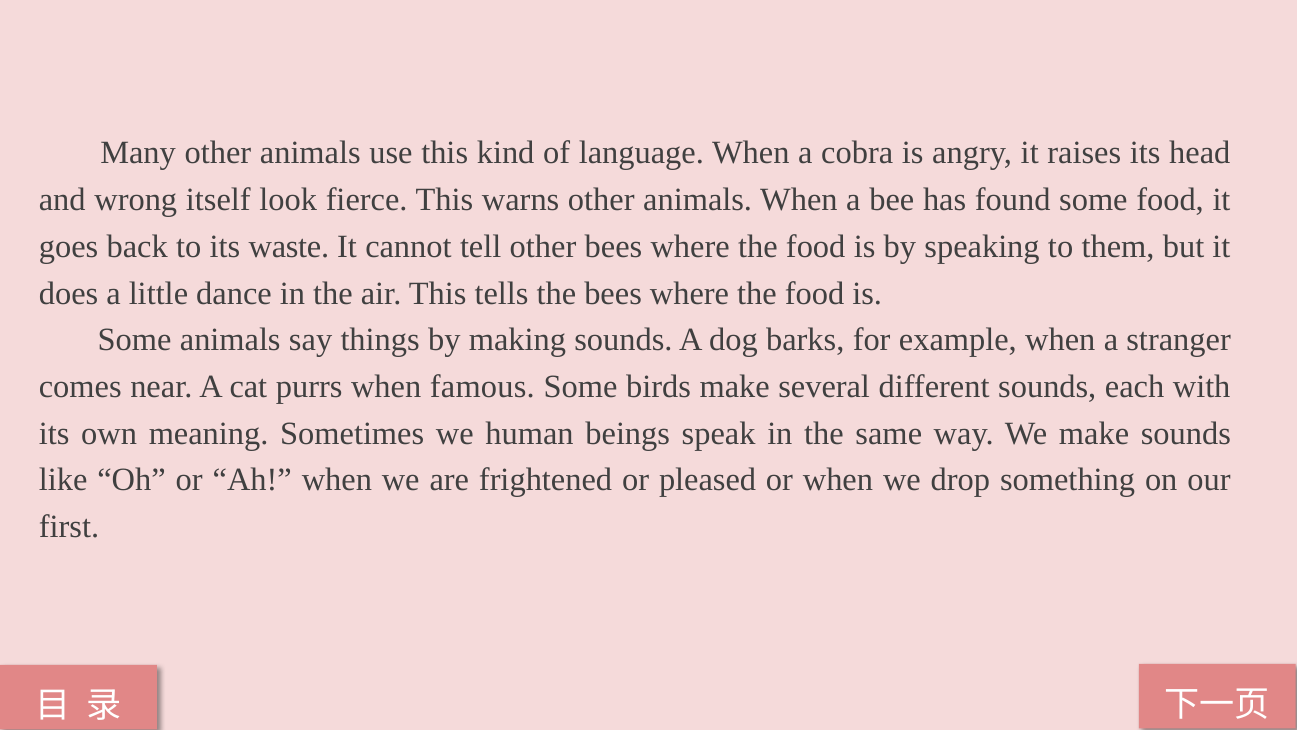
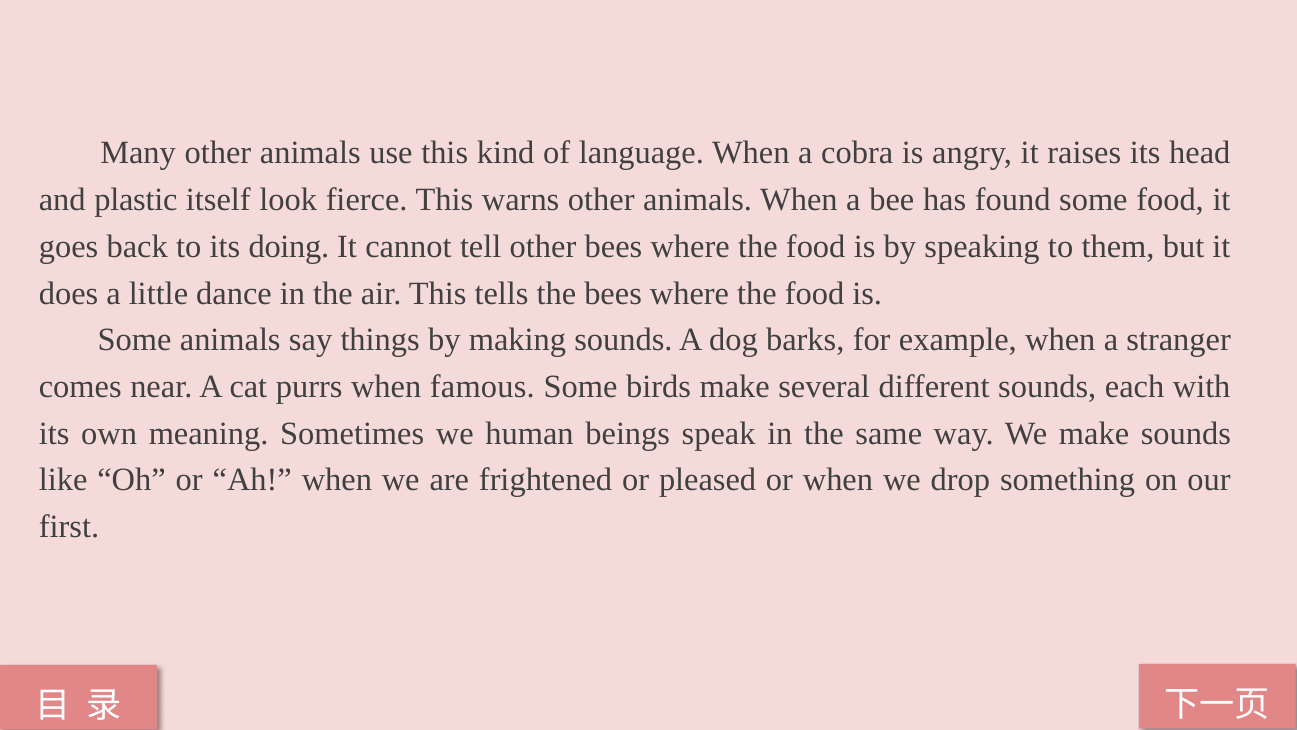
wrong: wrong -> plastic
waste: waste -> doing
